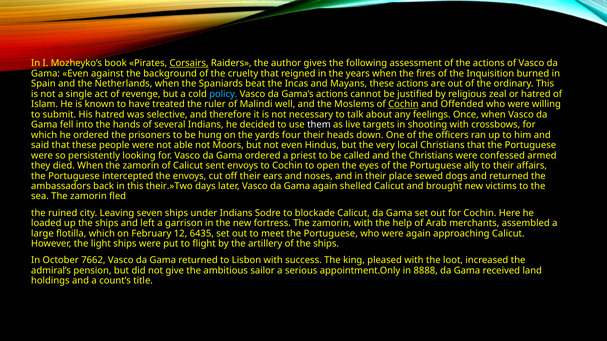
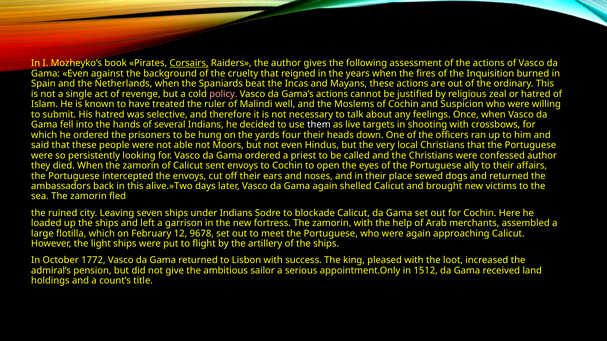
policy colour: light blue -> pink
Cochin at (403, 104) underline: present -> none
Offended: Offended -> Suspicion
confessed armed: armed -> author
their.»Two: their.»Two -> alive.»Two
6435: 6435 -> 9678
7662: 7662 -> 1772
8888: 8888 -> 1512
